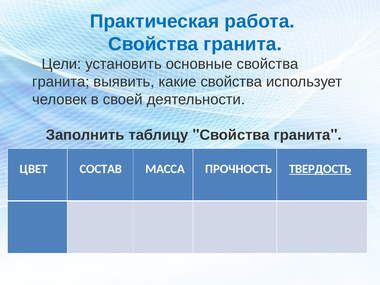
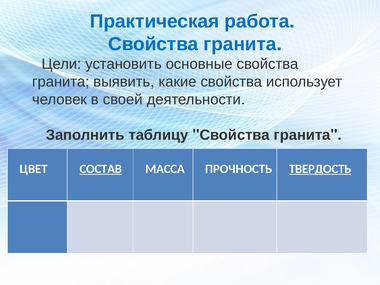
СОСТАВ underline: none -> present
